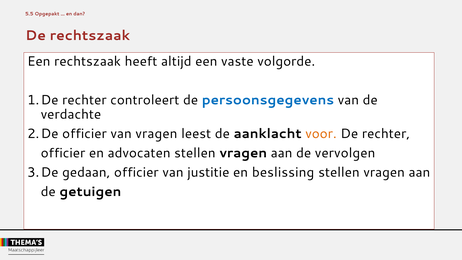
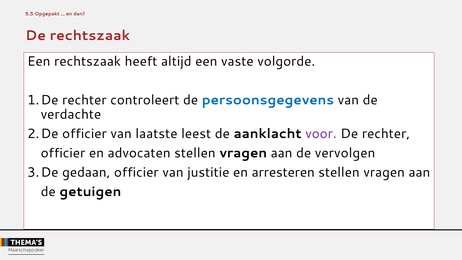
van vragen: vragen -> laatste
voor colour: orange -> purple
beslissing: beslissing -> arresteren
